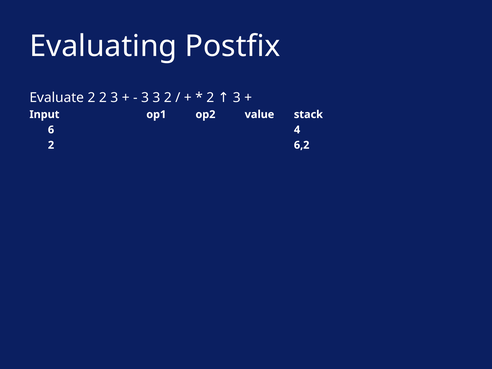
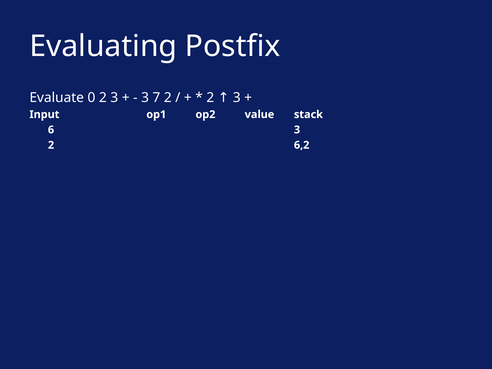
Evaluate 2: 2 -> 0
3 3: 3 -> 7
6 4: 4 -> 3
